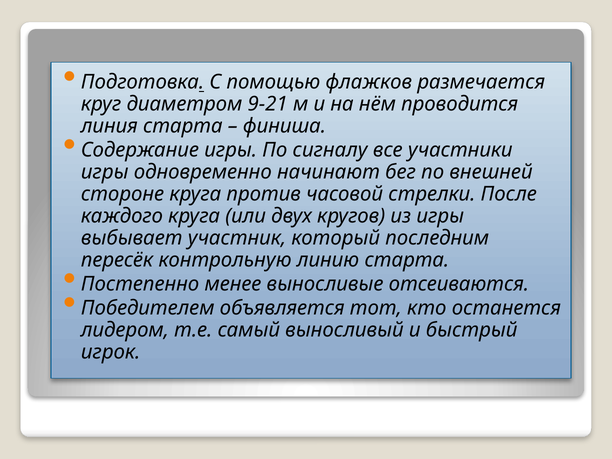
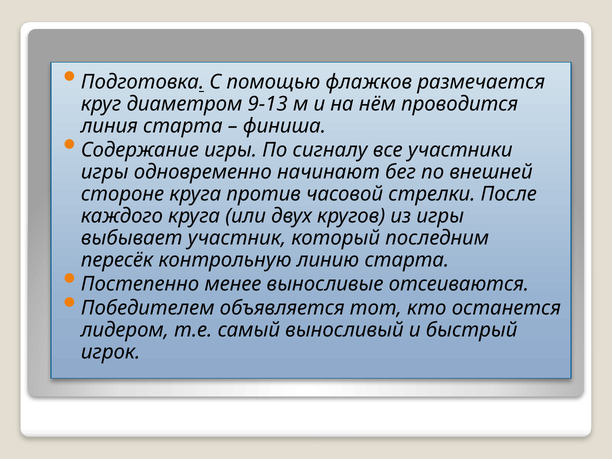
9-21: 9-21 -> 9-13
